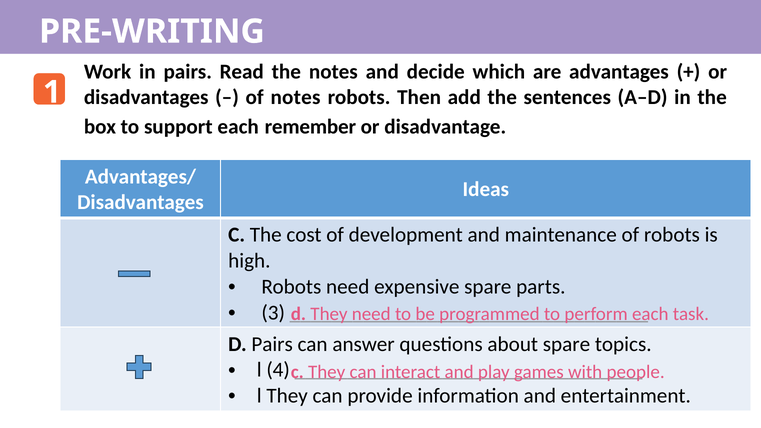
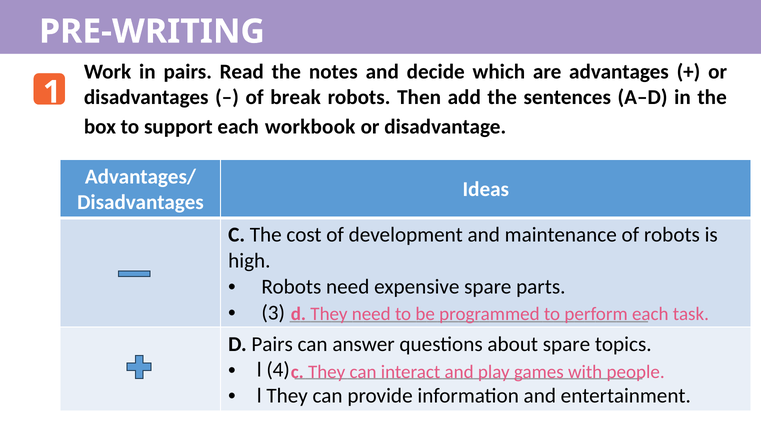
of notes: notes -> break
remember: remember -> workbook
